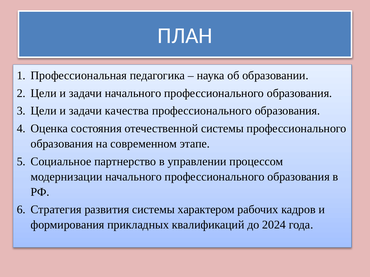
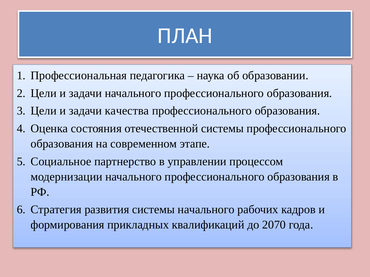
системы характером: характером -> начального
2024: 2024 -> 2070
